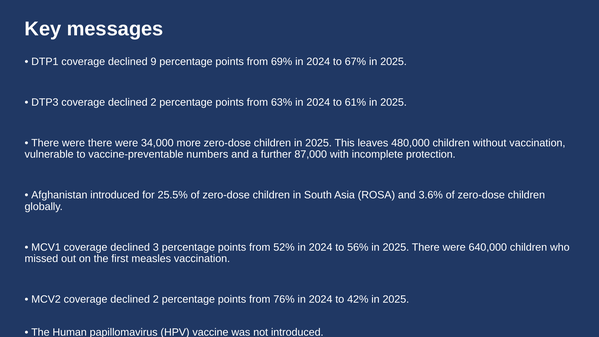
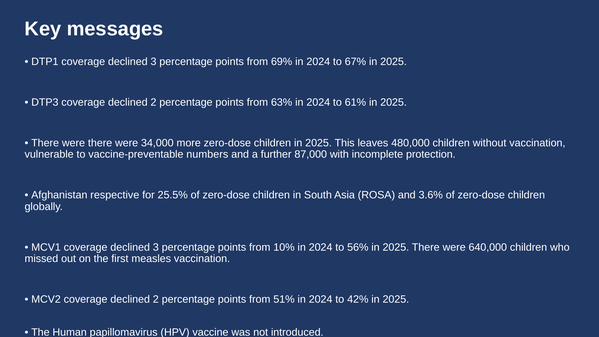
DTP1 coverage declined 9: 9 -> 3
Afghanistan introduced: introduced -> respective
52%: 52% -> 10%
76%: 76% -> 51%
